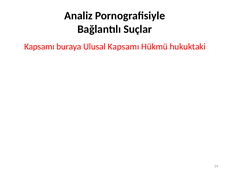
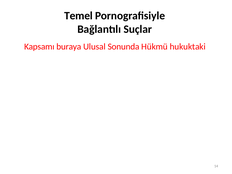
Analiz: Analiz -> Temel
Ulusal Kapsamı: Kapsamı -> Sonunda
